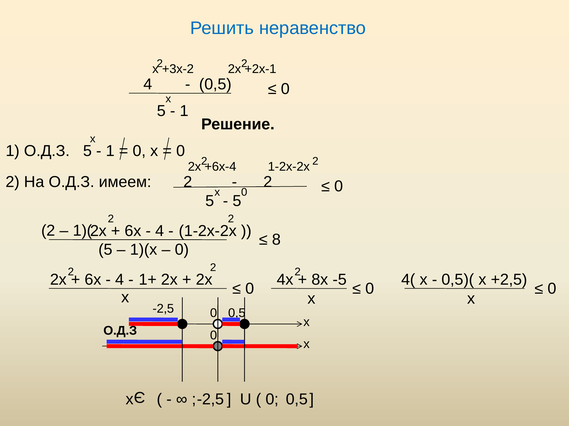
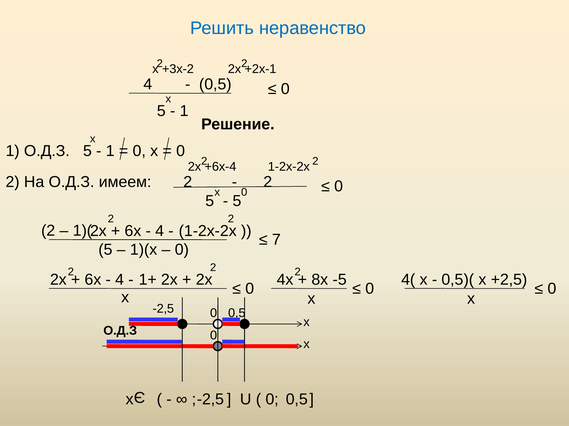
8: 8 -> 7
